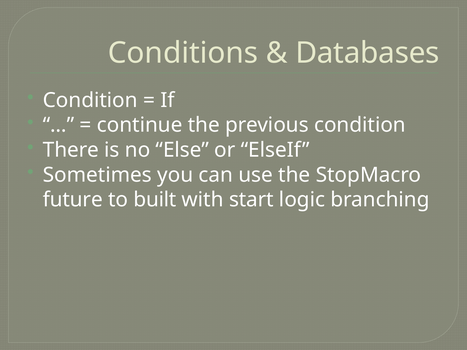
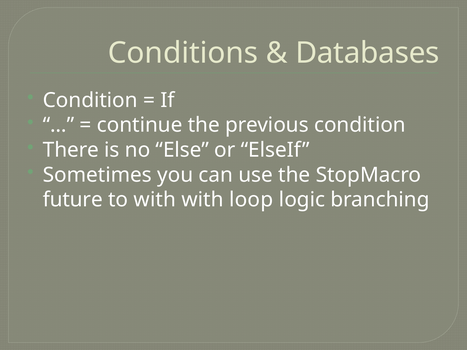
to built: built -> with
start: start -> loop
